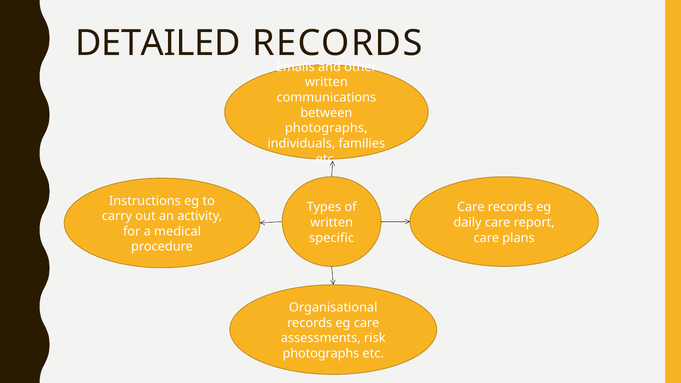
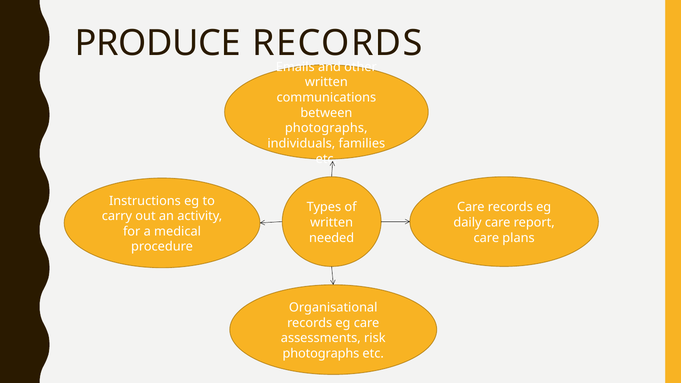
DETAILED: DETAILED -> PRODUCE
specific: specific -> needed
